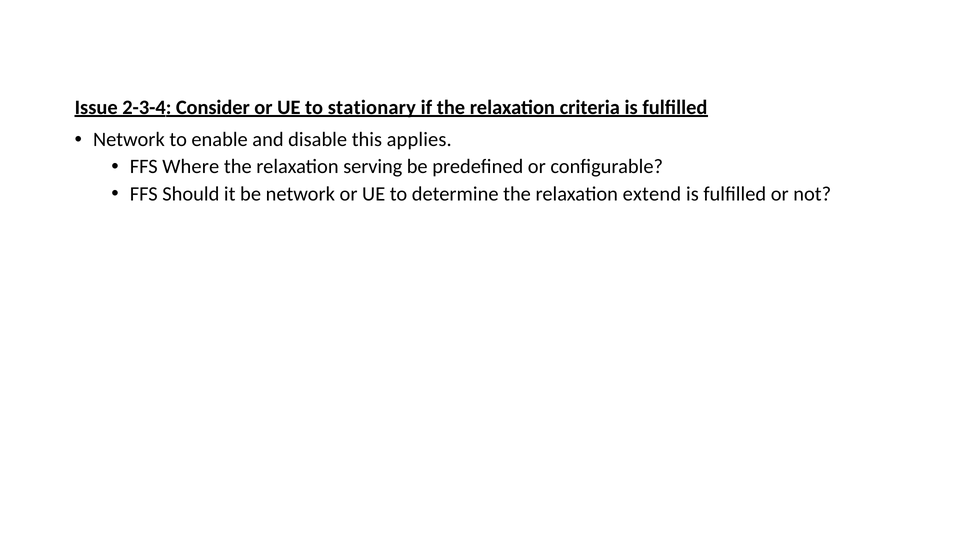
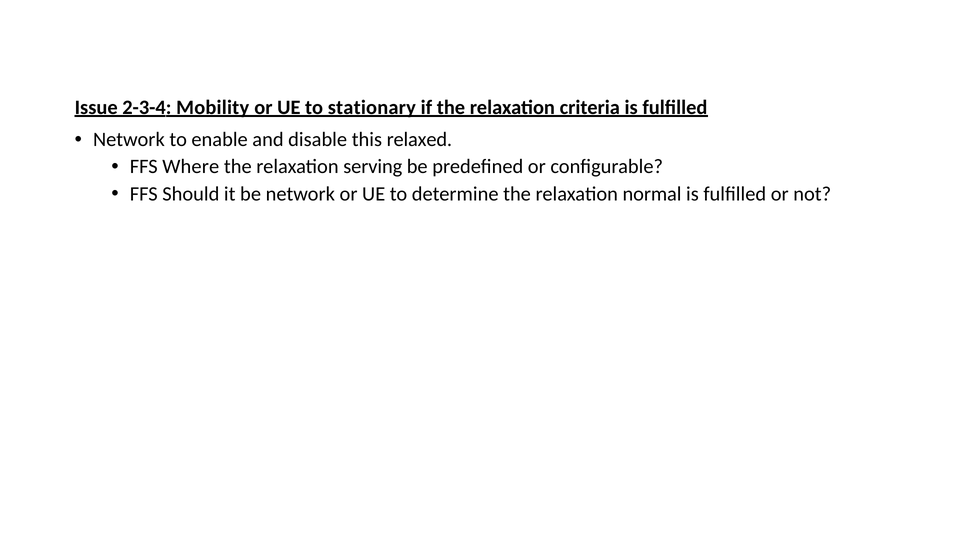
Consider: Consider -> Mobility
applies: applies -> relaxed
extend: extend -> normal
